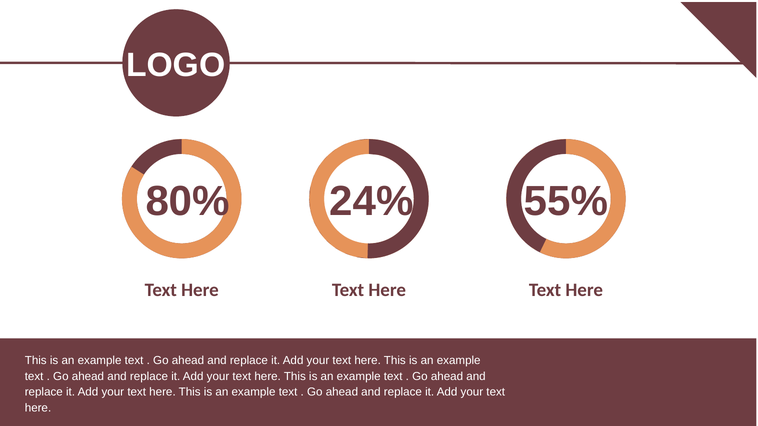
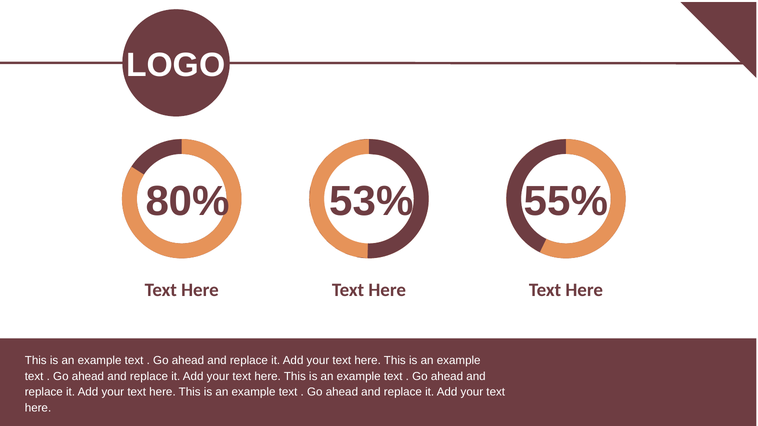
24%: 24% -> 53%
